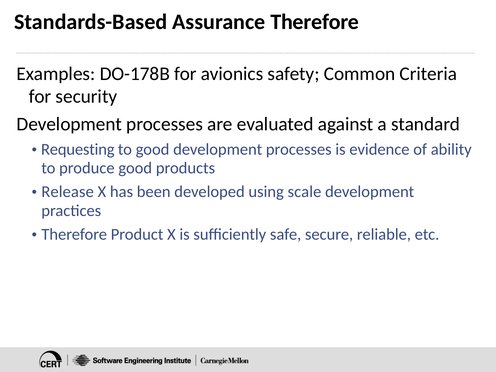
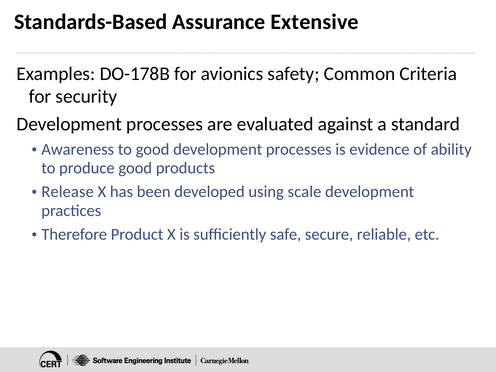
Assurance Therefore: Therefore -> Extensive
Requesting: Requesting -> Awareness
